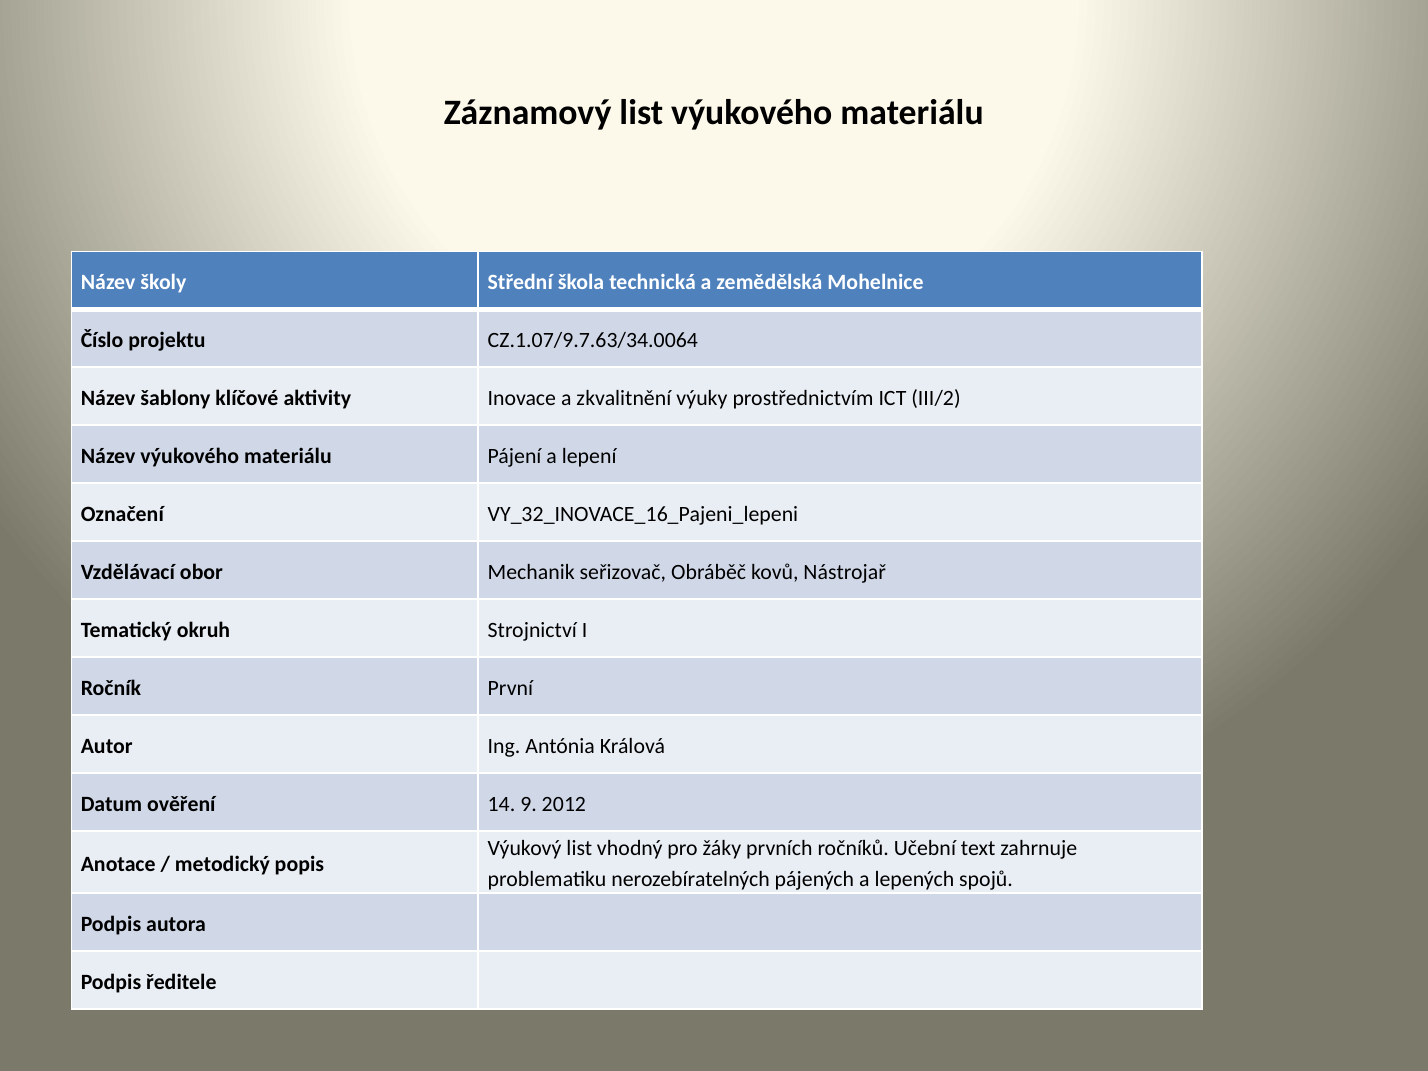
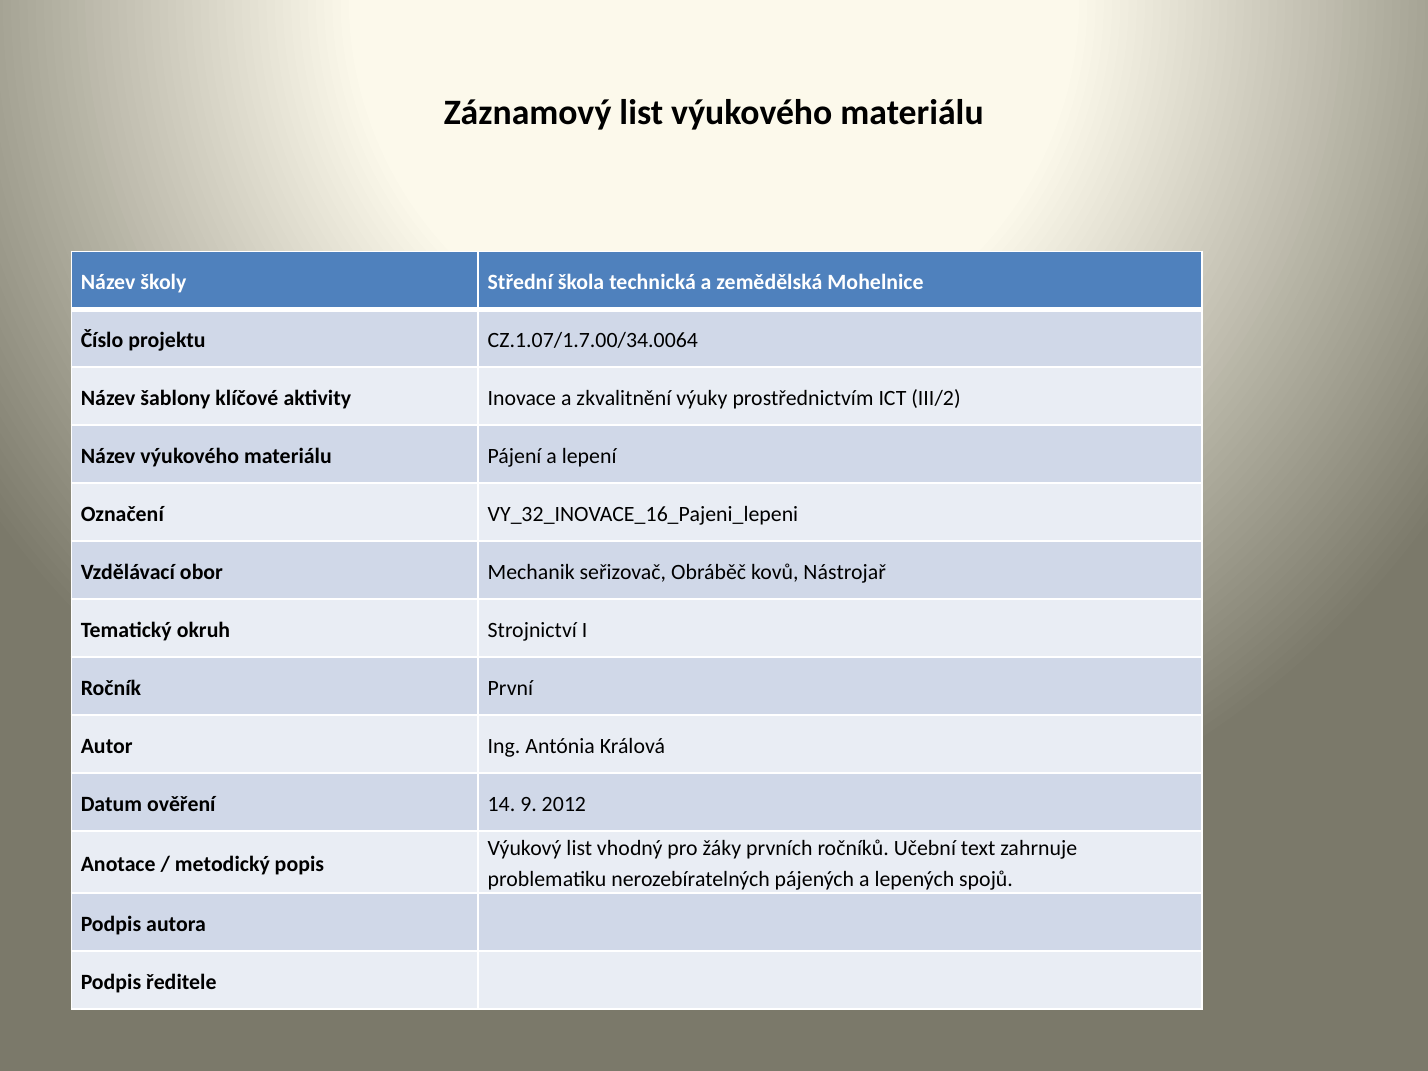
CZ.1.07/9.7.63/34.0064: CZ.1.07/9.7.63/34.0064 -> CZ.1.07/1.7.00/34.0064
